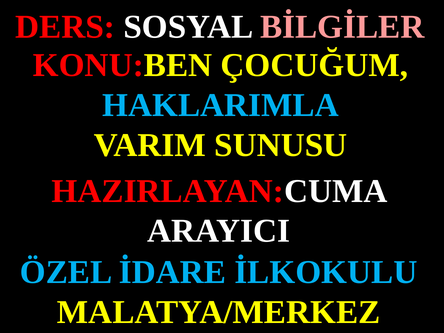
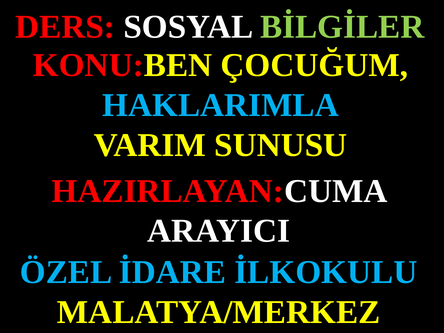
BİLGİLER colour: pink -> light green
